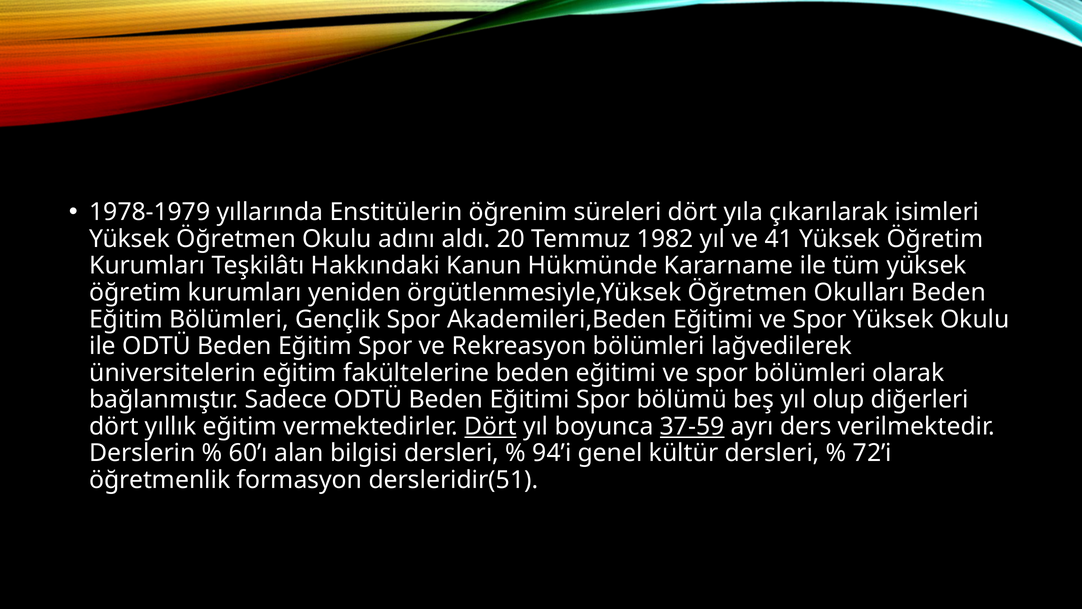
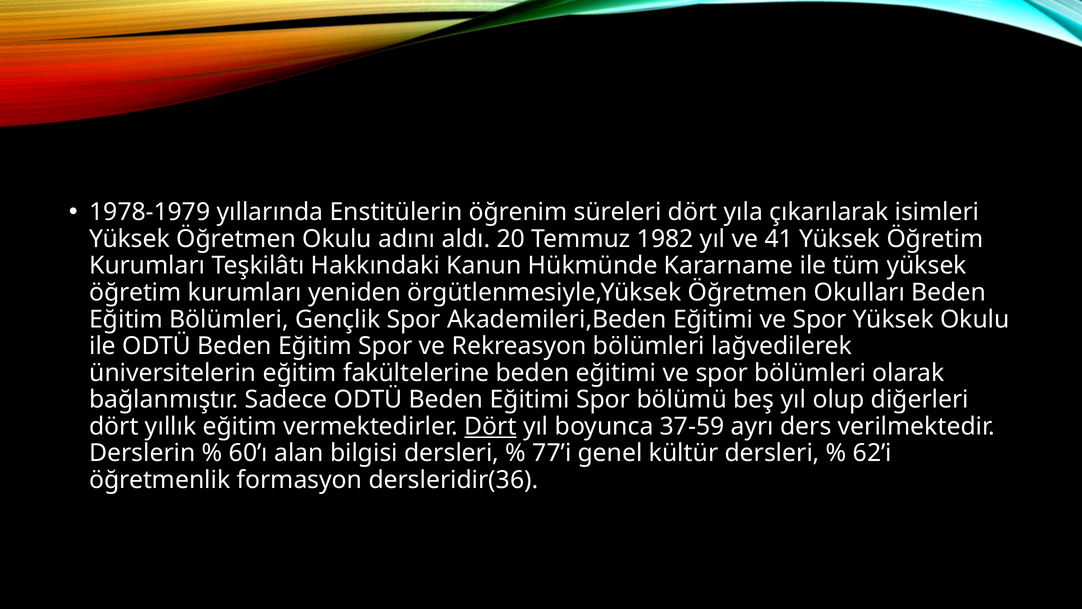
37-59 underline: present -> none
94’i: 94’i -> 77’i
72’i: 72’i -> 62’i
dersleridir(51: dersleridir(51 -> dersleridir(36
